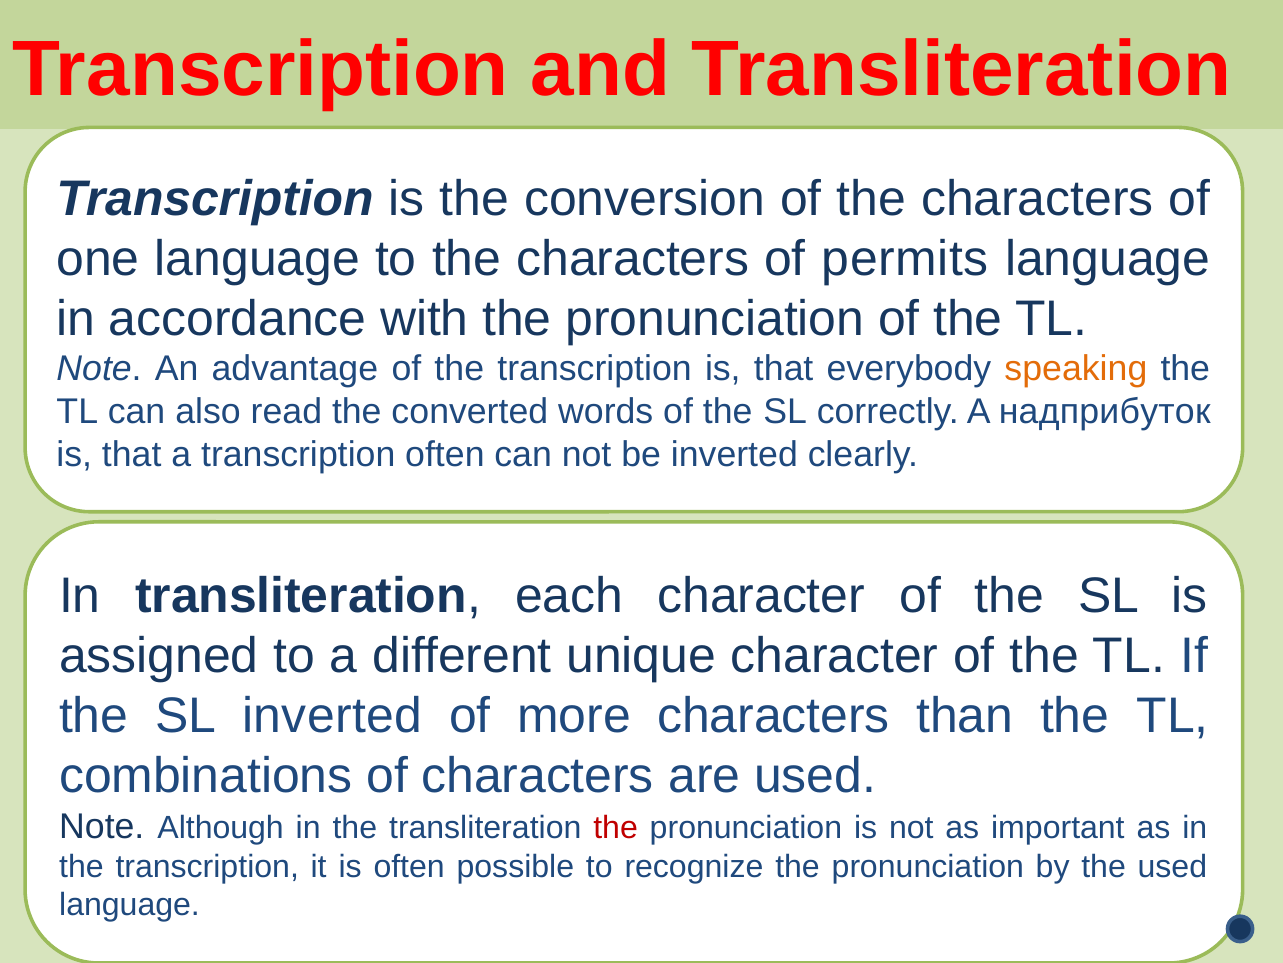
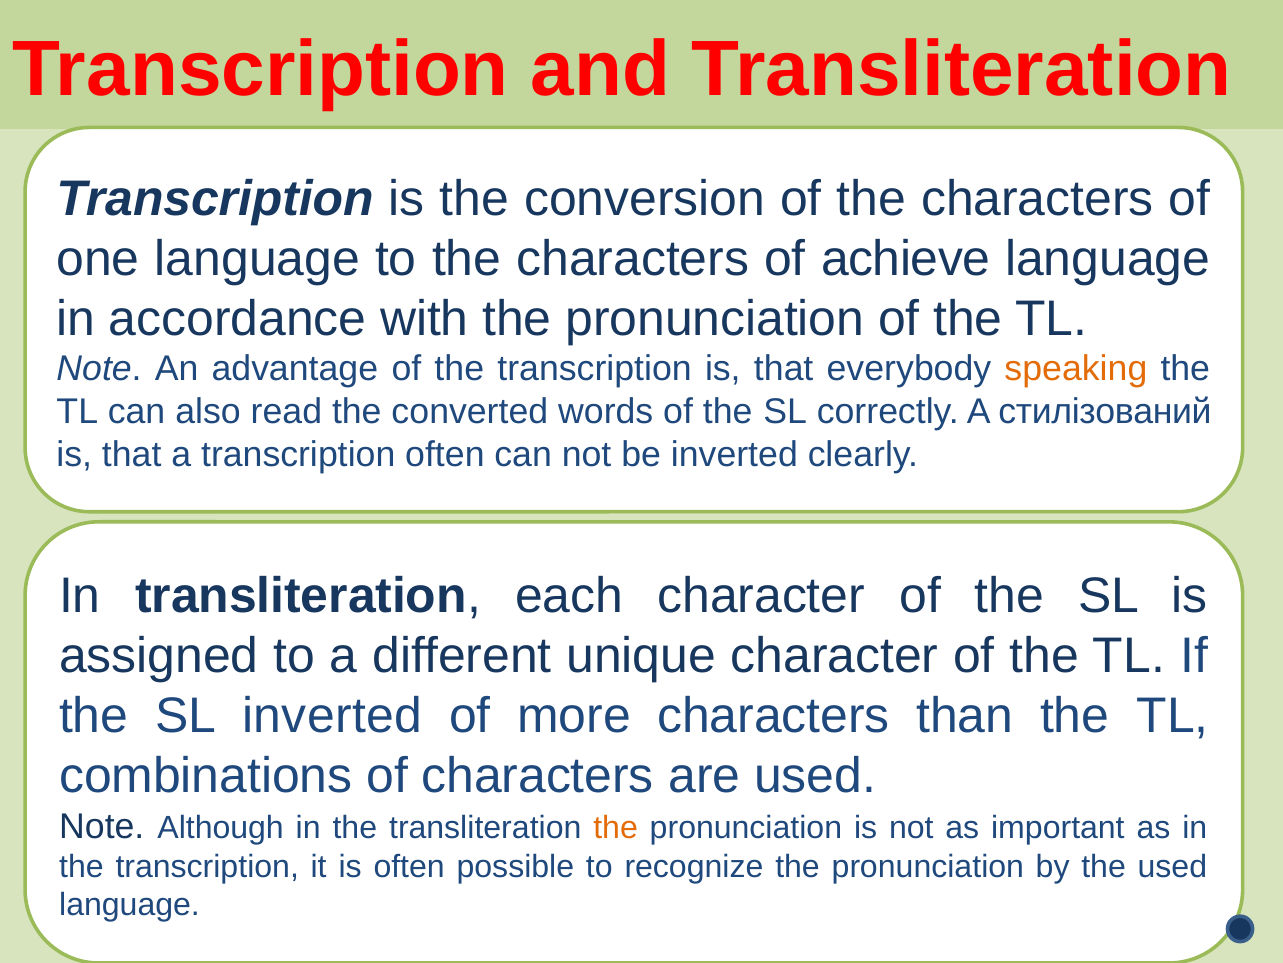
permits: permits -> achieve
надприбуток: надприбуток -> стилізований
the at (616, 827) colour: red -> orange
